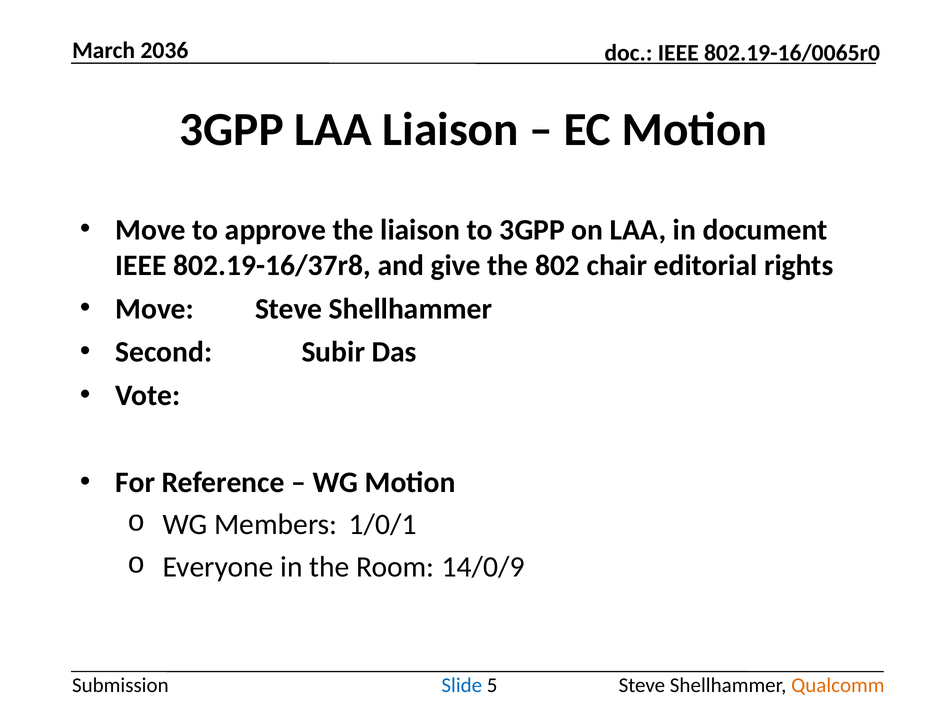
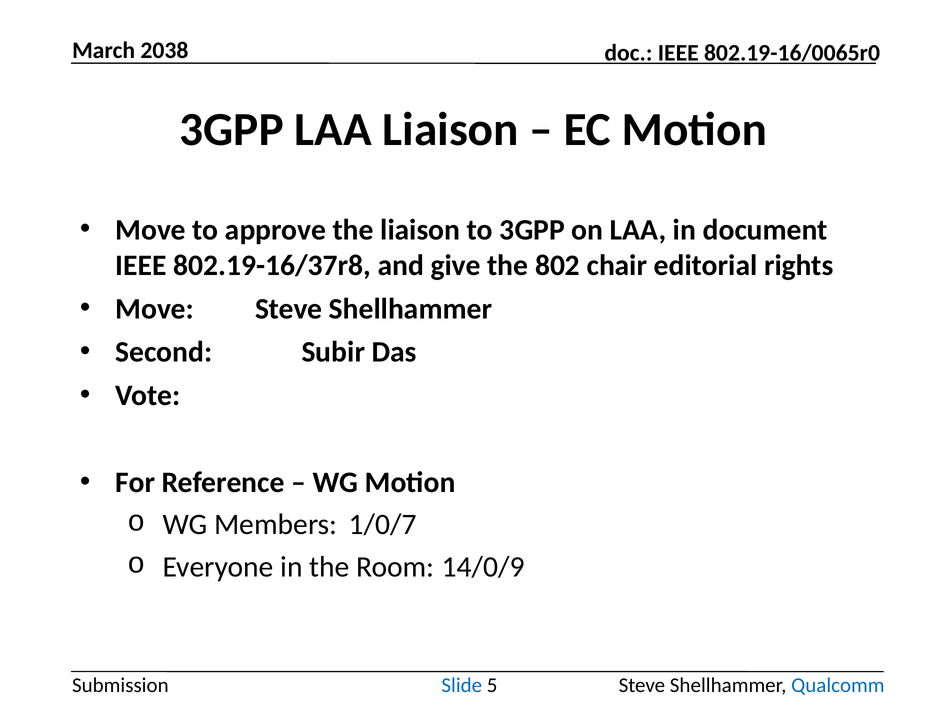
2036: 2036 -> 2038
1/0/1: 1/0/1 -> 1/0/7
Qualcomm colour: orange -> blue
